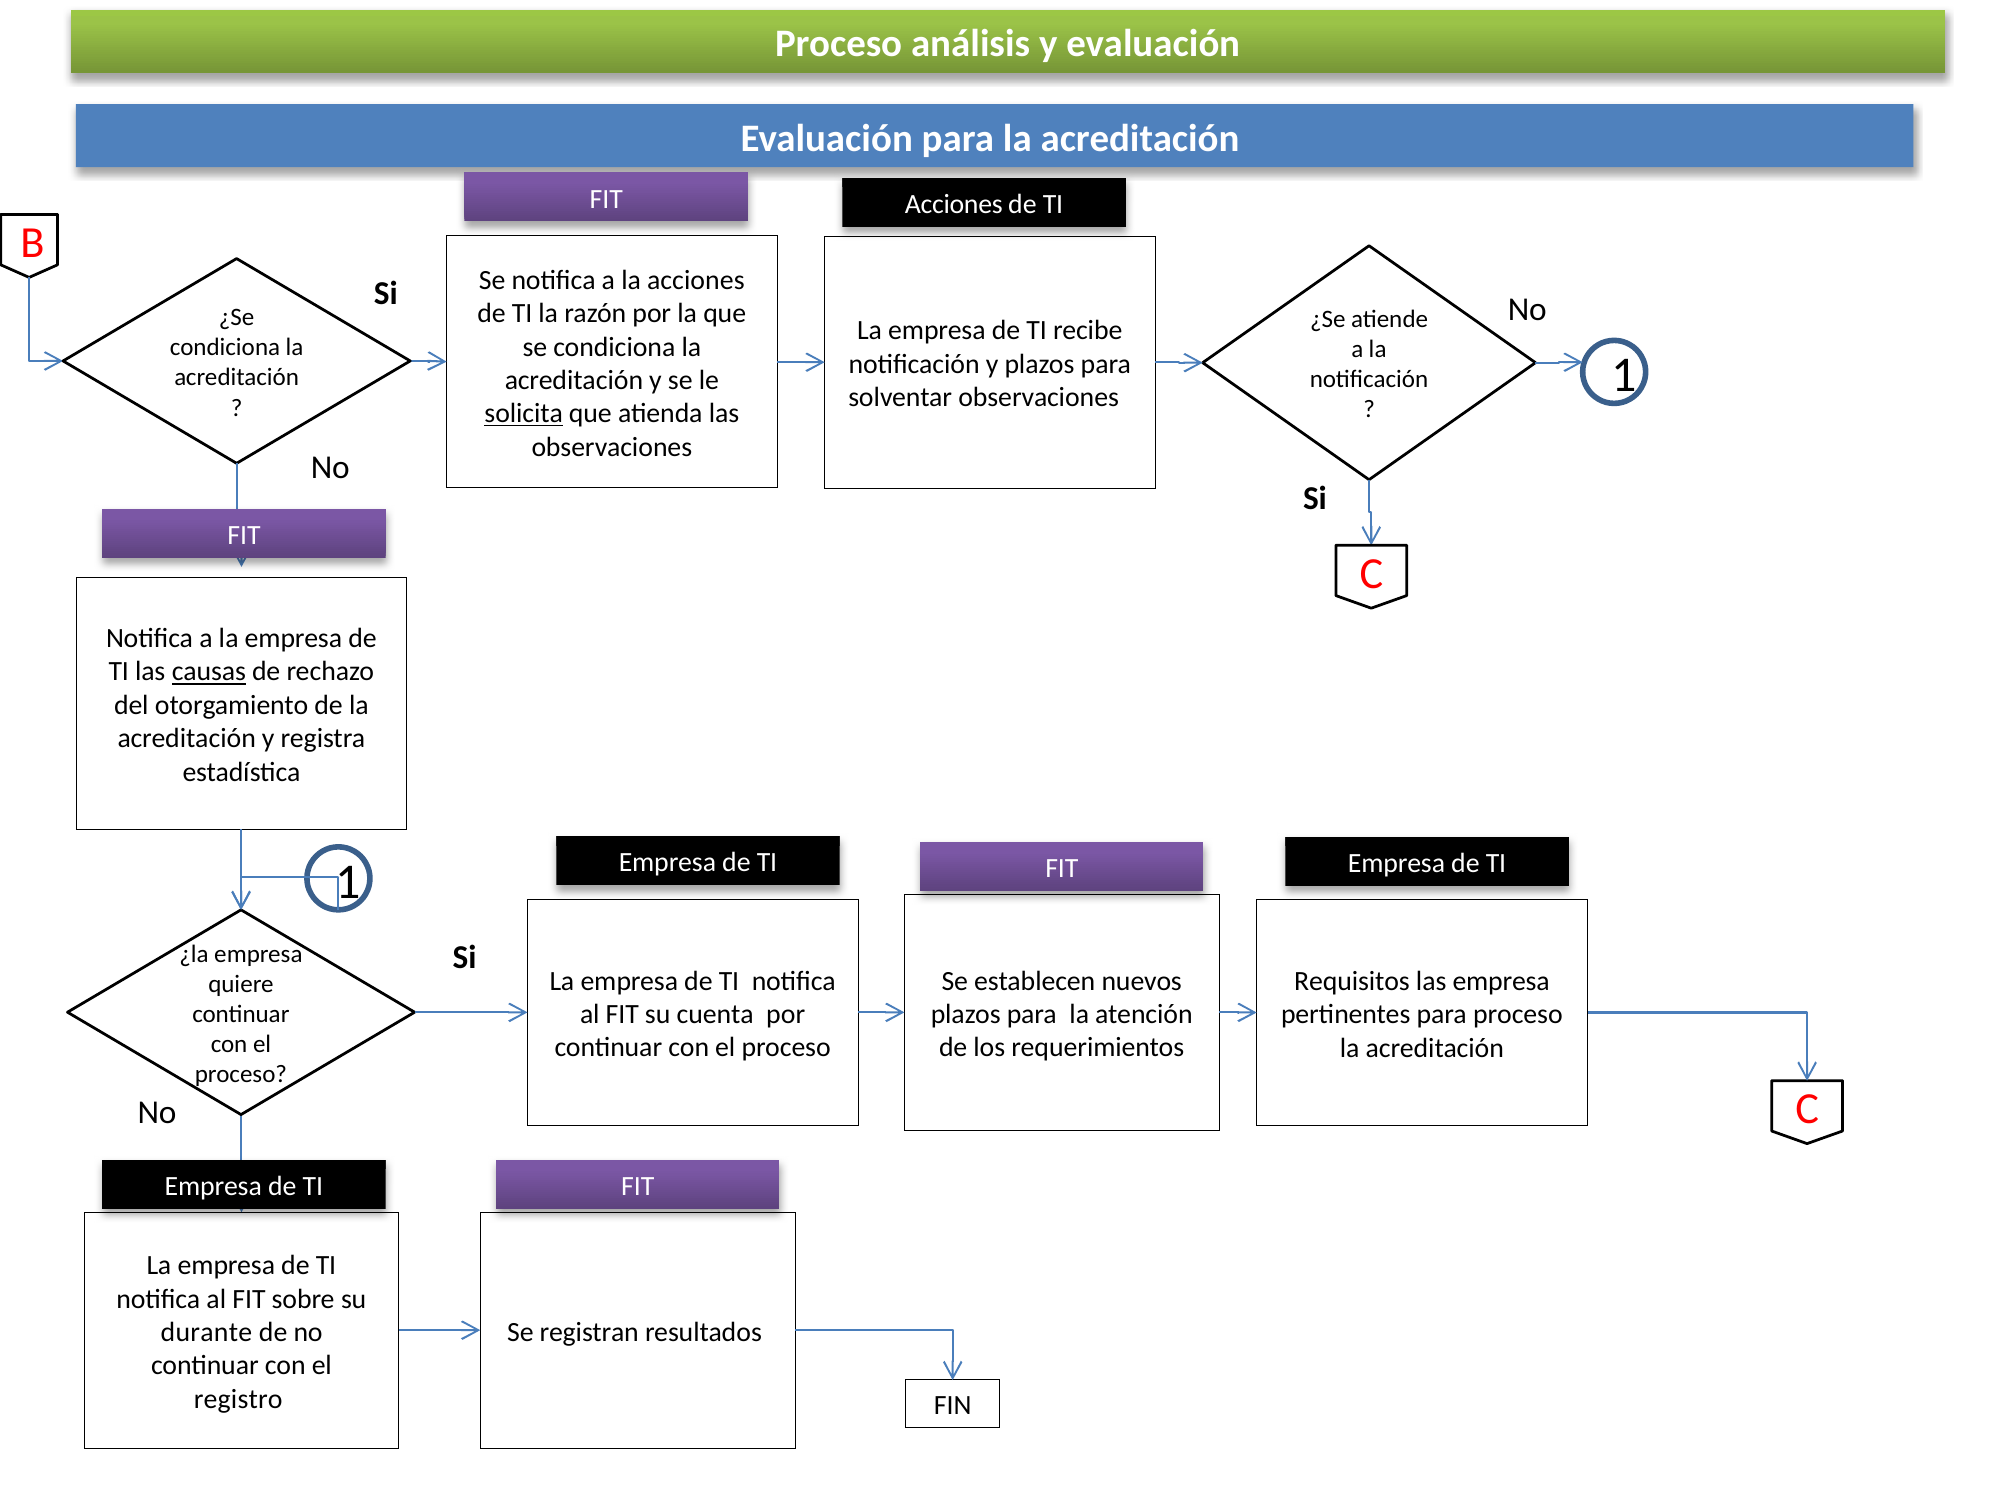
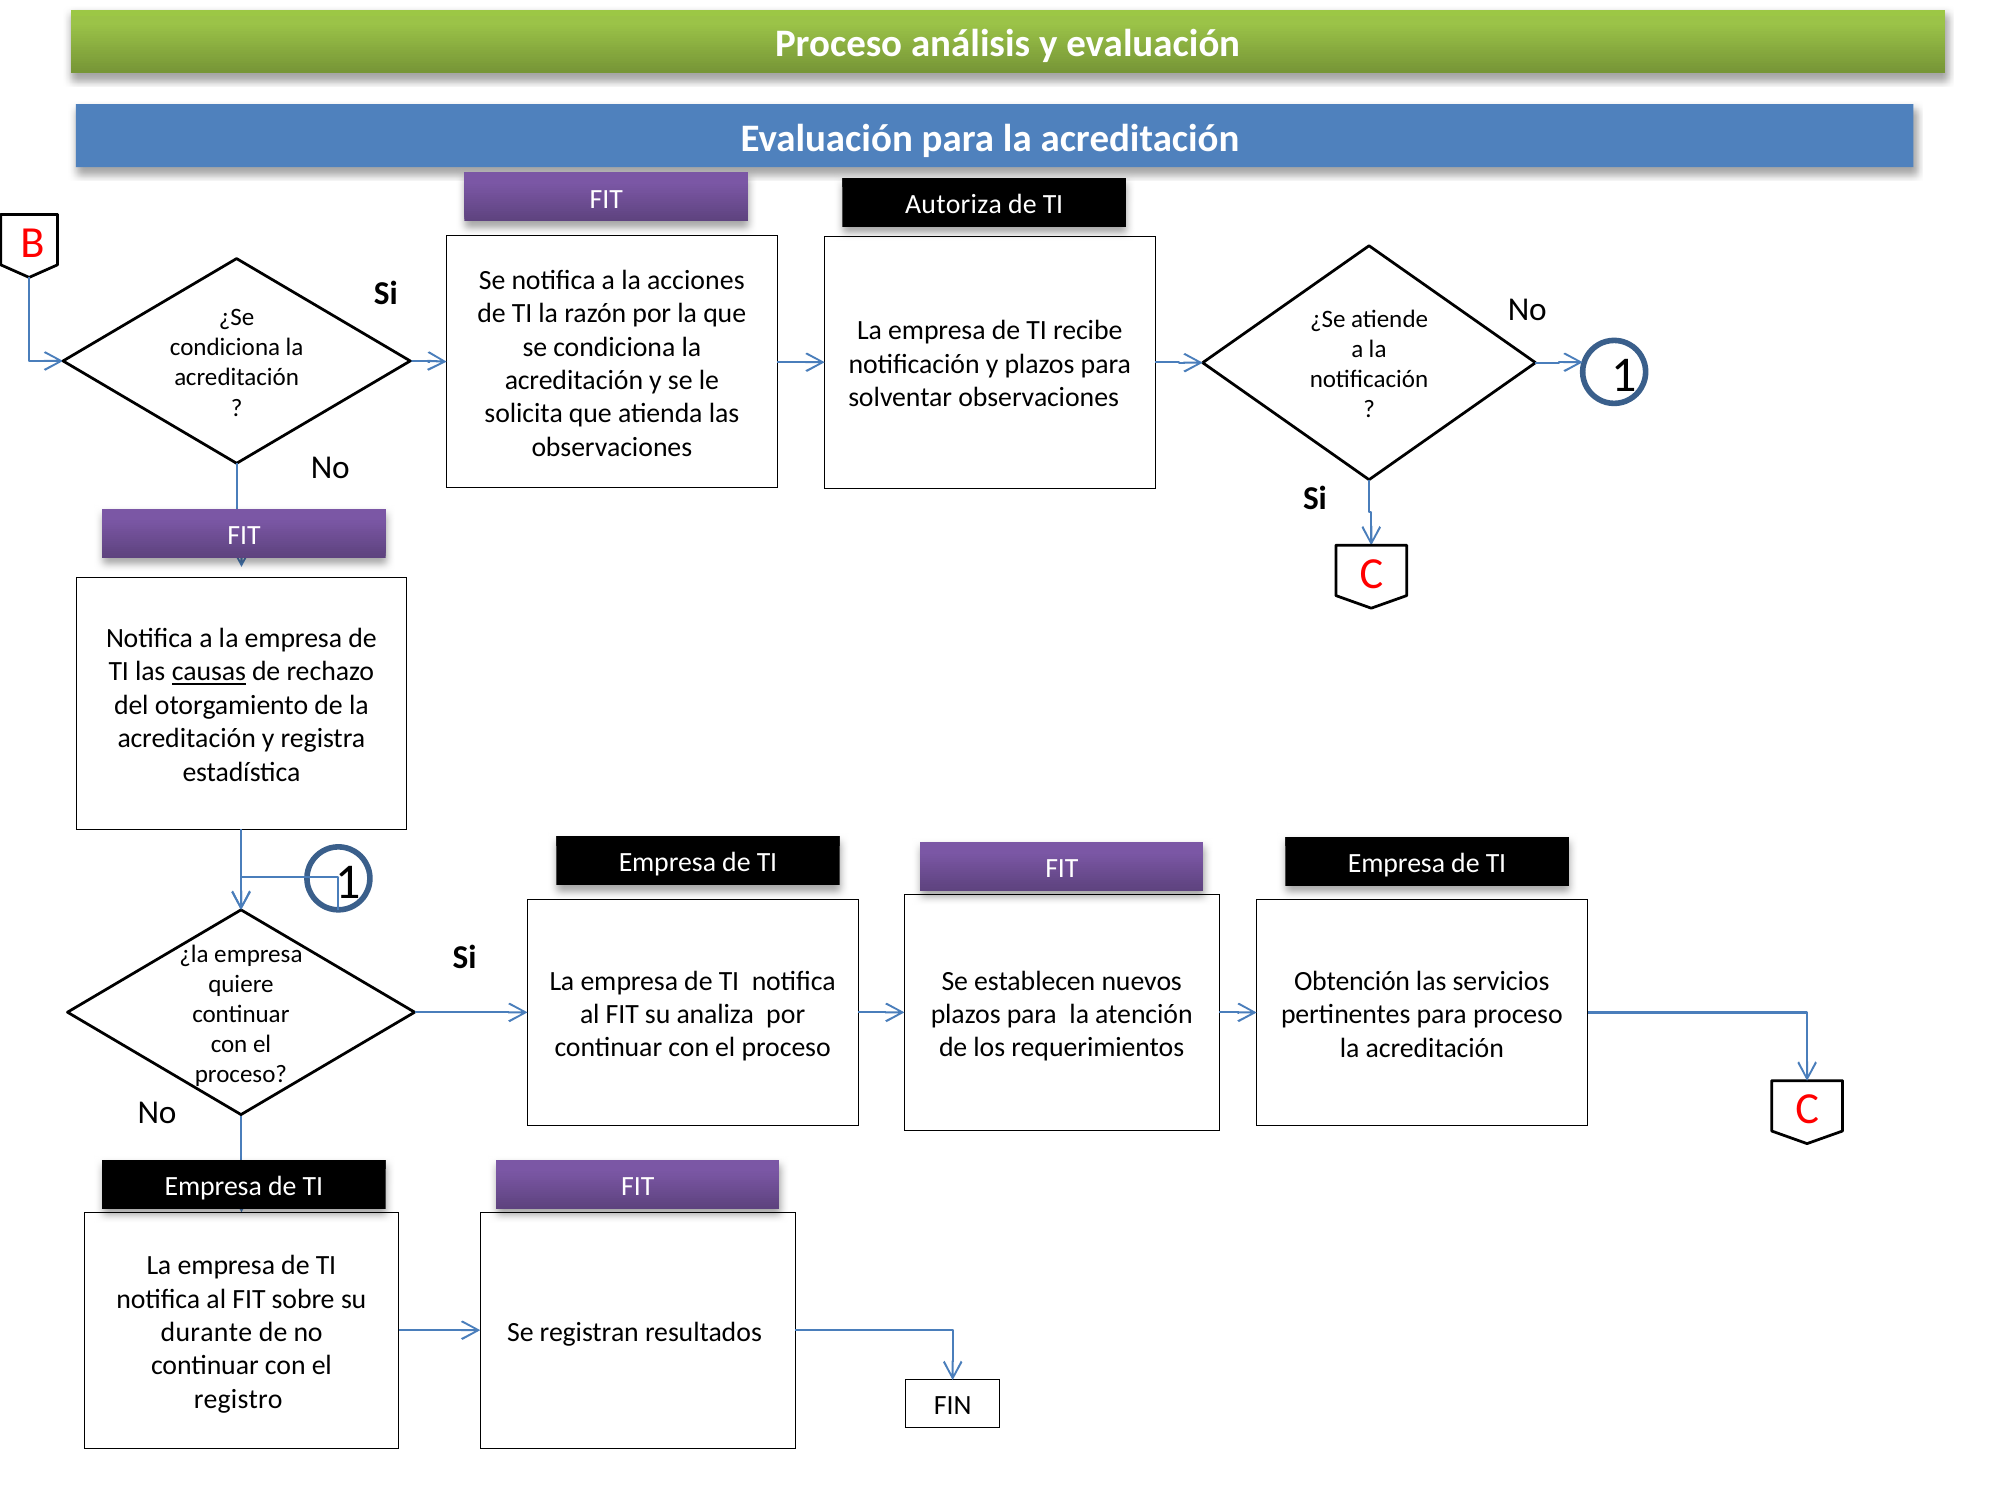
FIT Acciones: Acciones -> Autoriza
solicita underline: present -> none
Requisitos: Requisitos -> Obtención
las empresa: empresa -> servicios
cuenta: cuenta -> analiza
